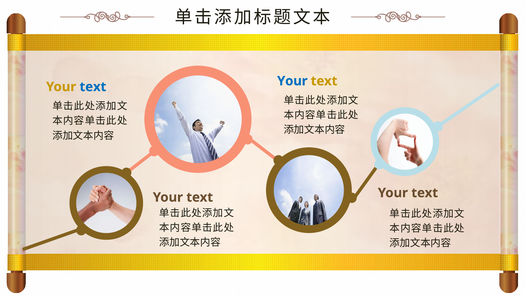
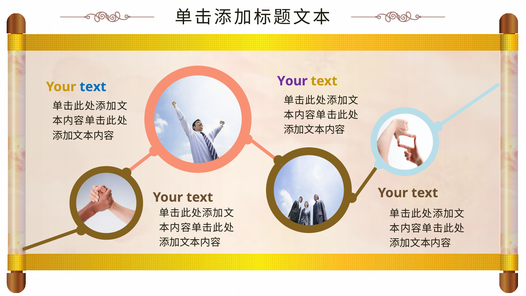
Your at (292, 81) colour: blue -> purple
